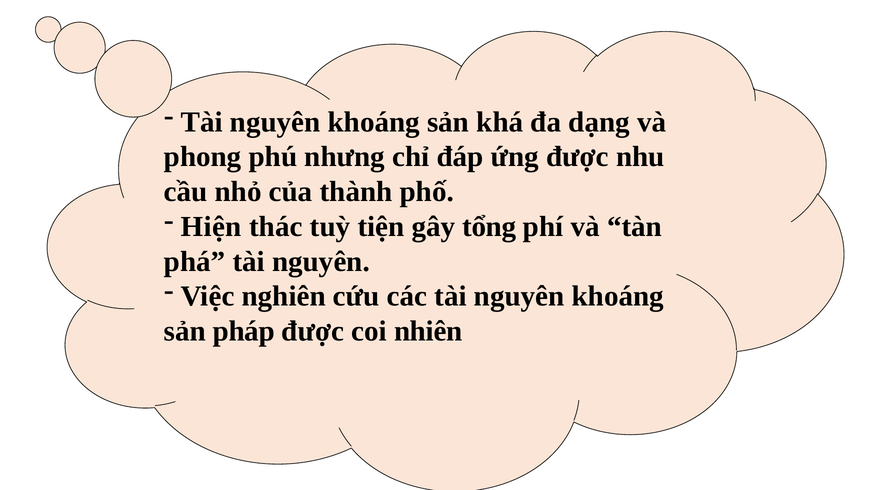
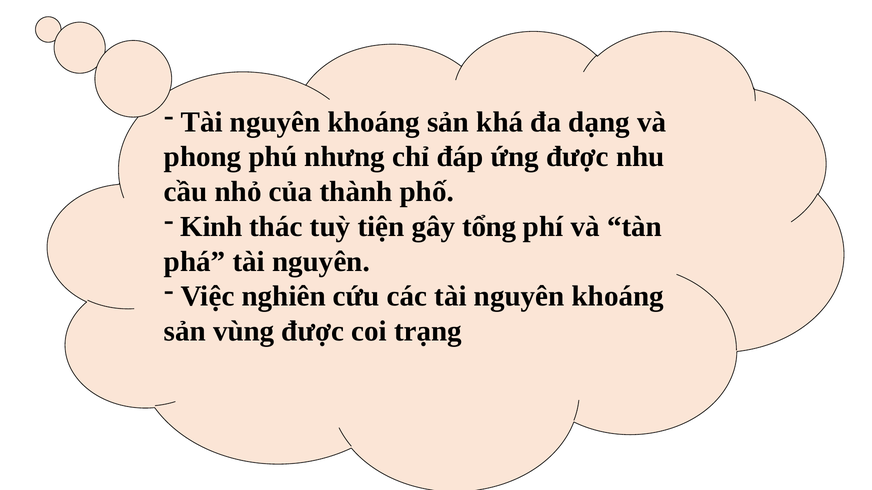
Hiện: Hiện -> Kinh
pháp: pháp -> vùng
nhiên: nhiên -> trạng
